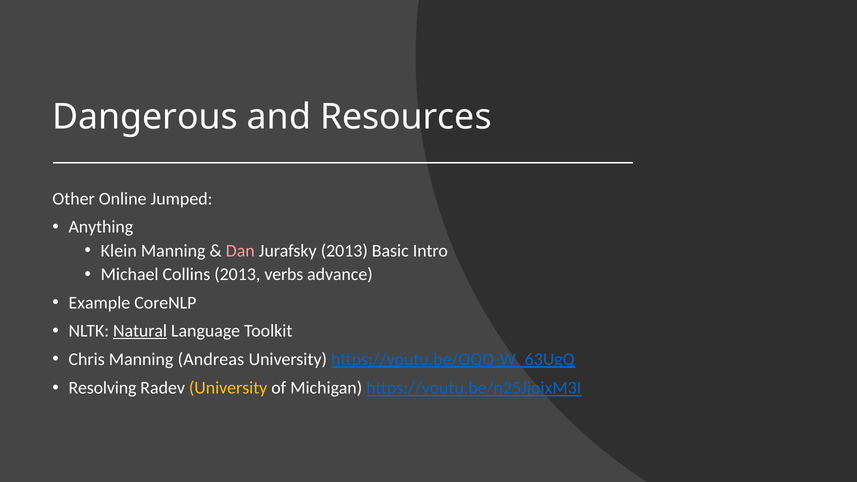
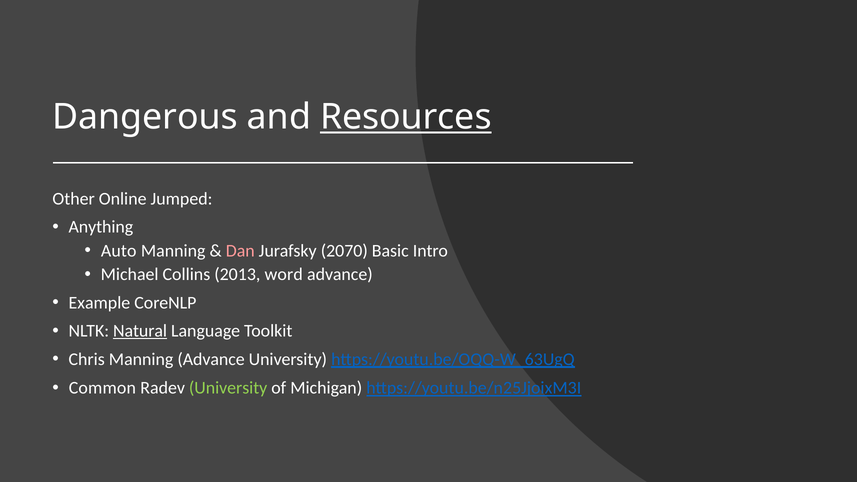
Resources underline: none -> present
Klein: Klein -> Auto
Jurafsky 2013: 2013 -> 2070
verbs: verbs -> word
Manning Andreas: Andreas -> Advance
Resolving: Resolving -> Common
University at (228, 388) colour: yellow -> light green
